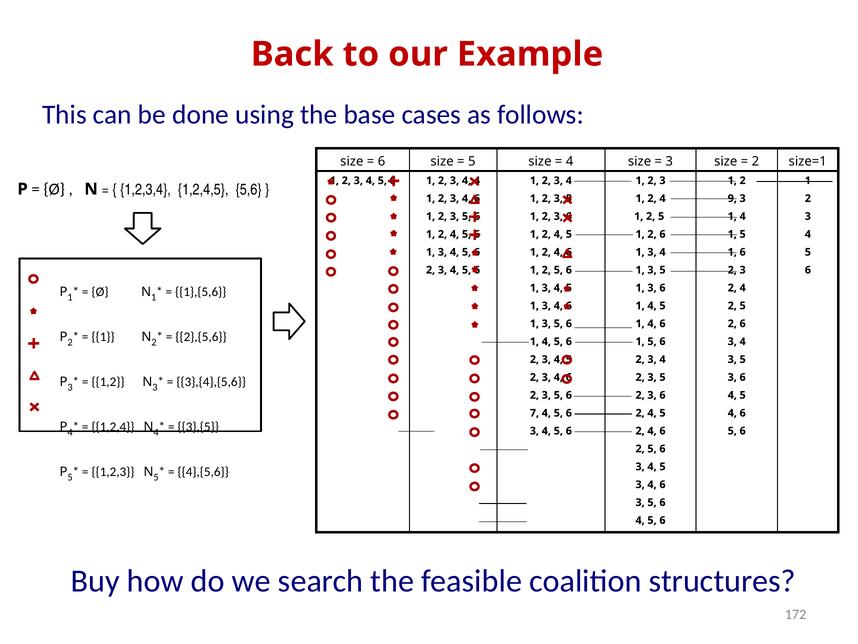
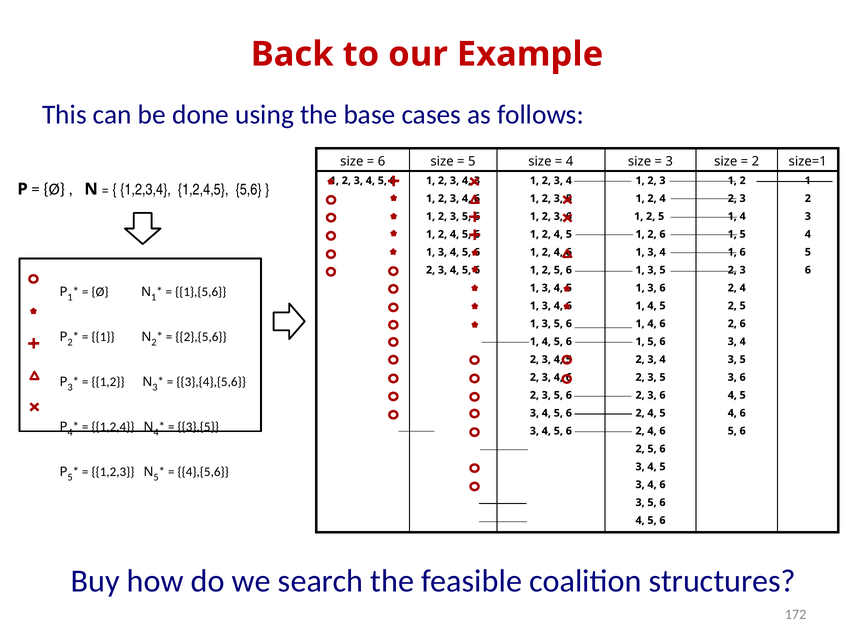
2 3 4 4: 4 -> 3
9 at (732, 198): 9 -> 2
7 at (534, 413): 7 -> 3
